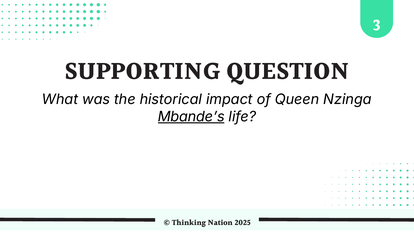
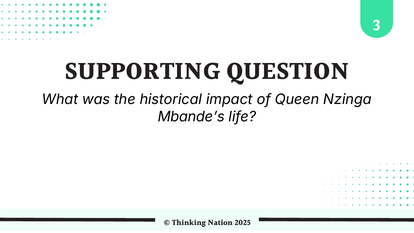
Mbande’s underline: present -> none
